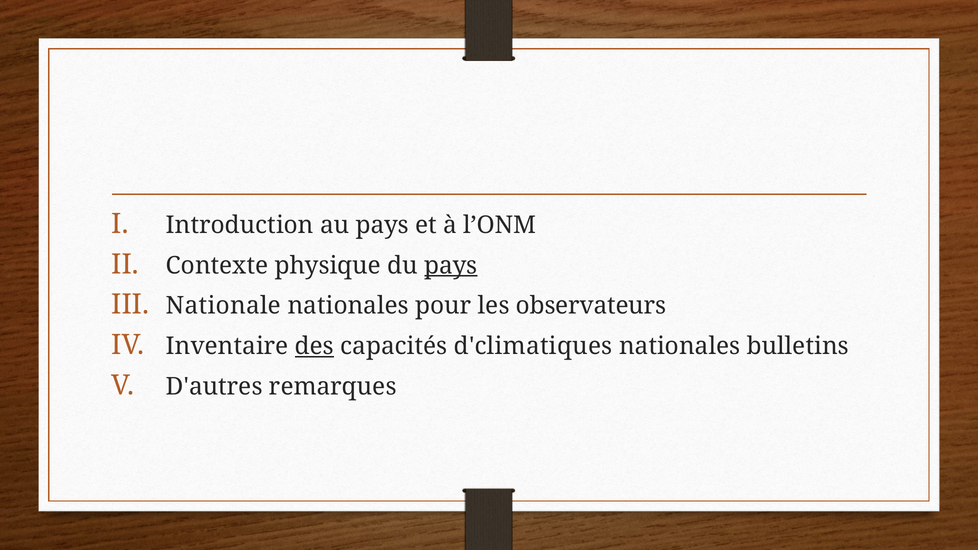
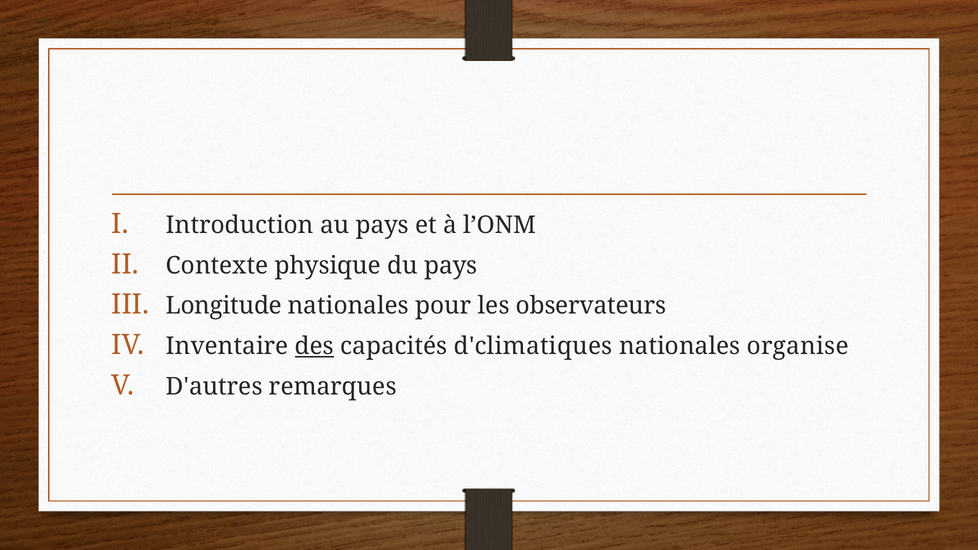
pays at (451, 266) underline: present -> none
Nationale: Nationale -> Longitude
bulletins: bulletins -> organise
